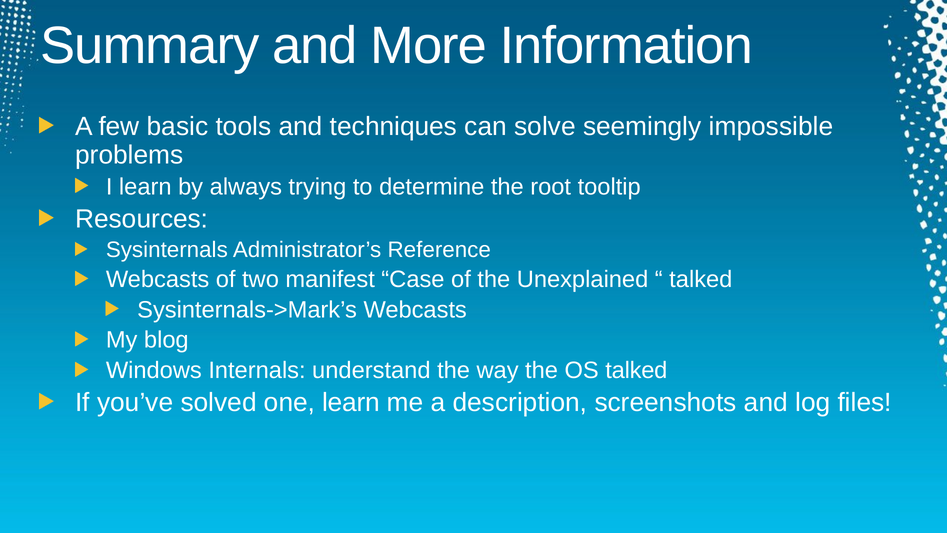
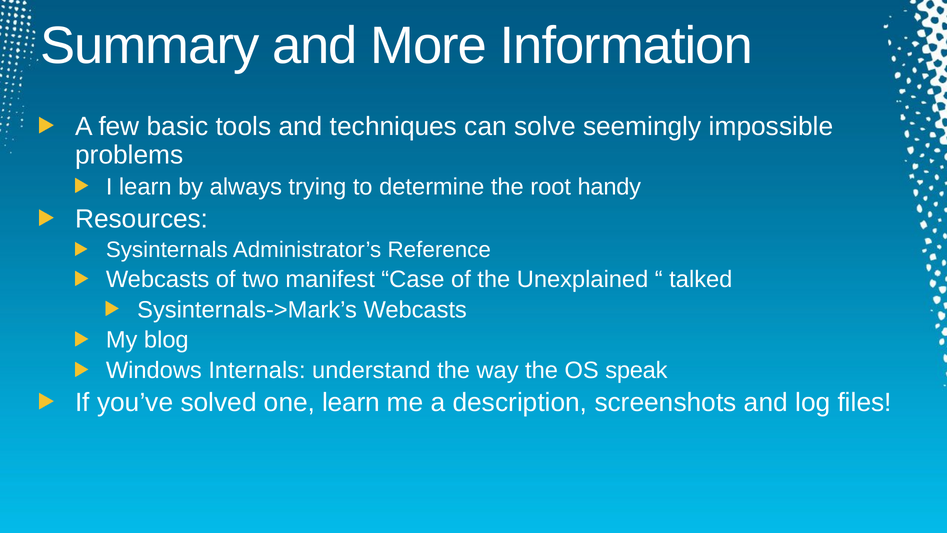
tooltip: tooltip -> handy
OS talked: talked -> speak
